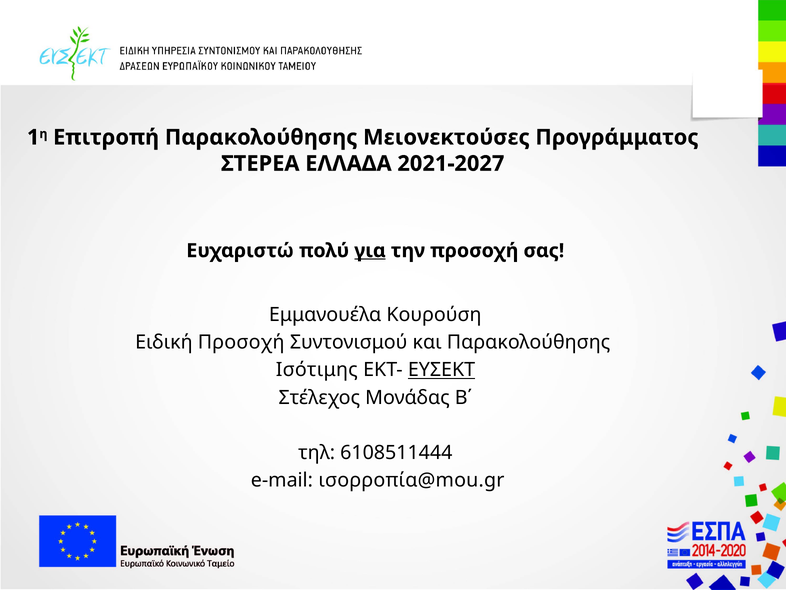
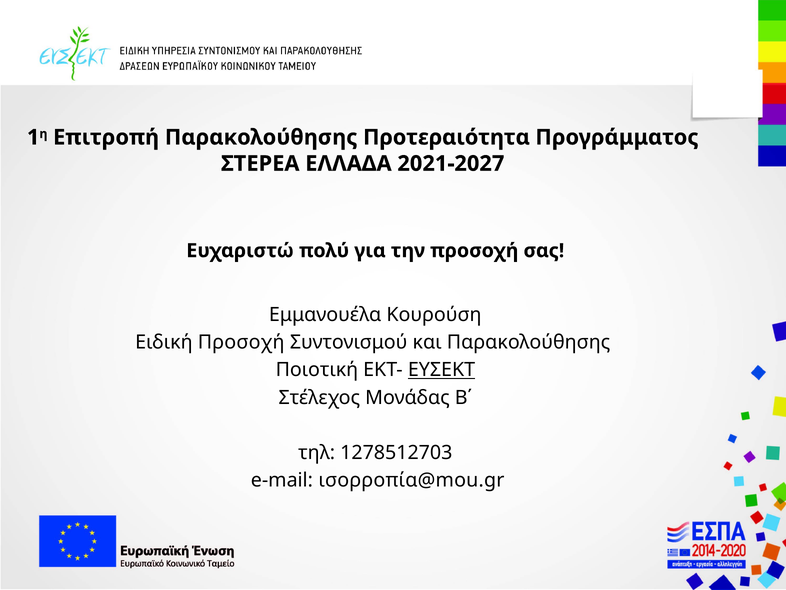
Μειονεκτούσες: Μειονεκτούσες -> Προτεραιότητα
για underline: present -> none
Ισότιμης: Ισότιμης -> Ποιοτική
6108511444: 6108511444 -> 1278512703
